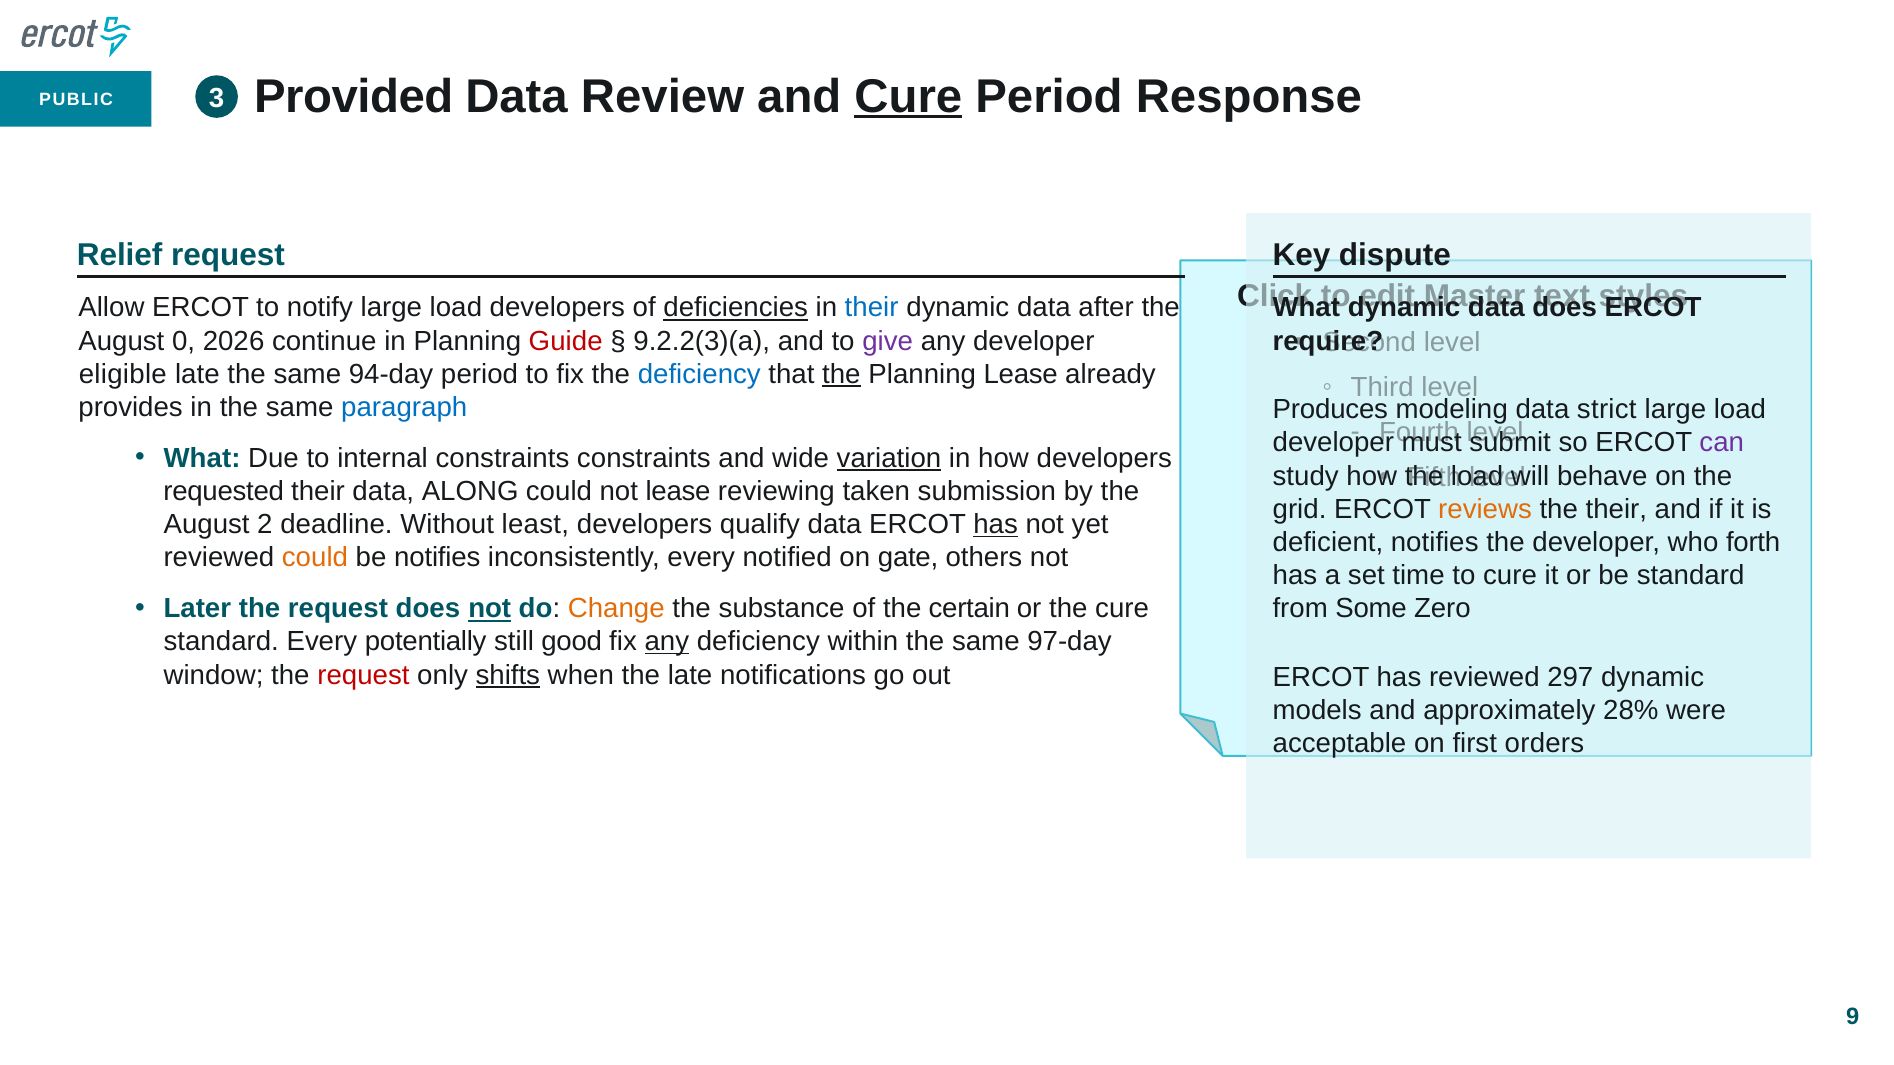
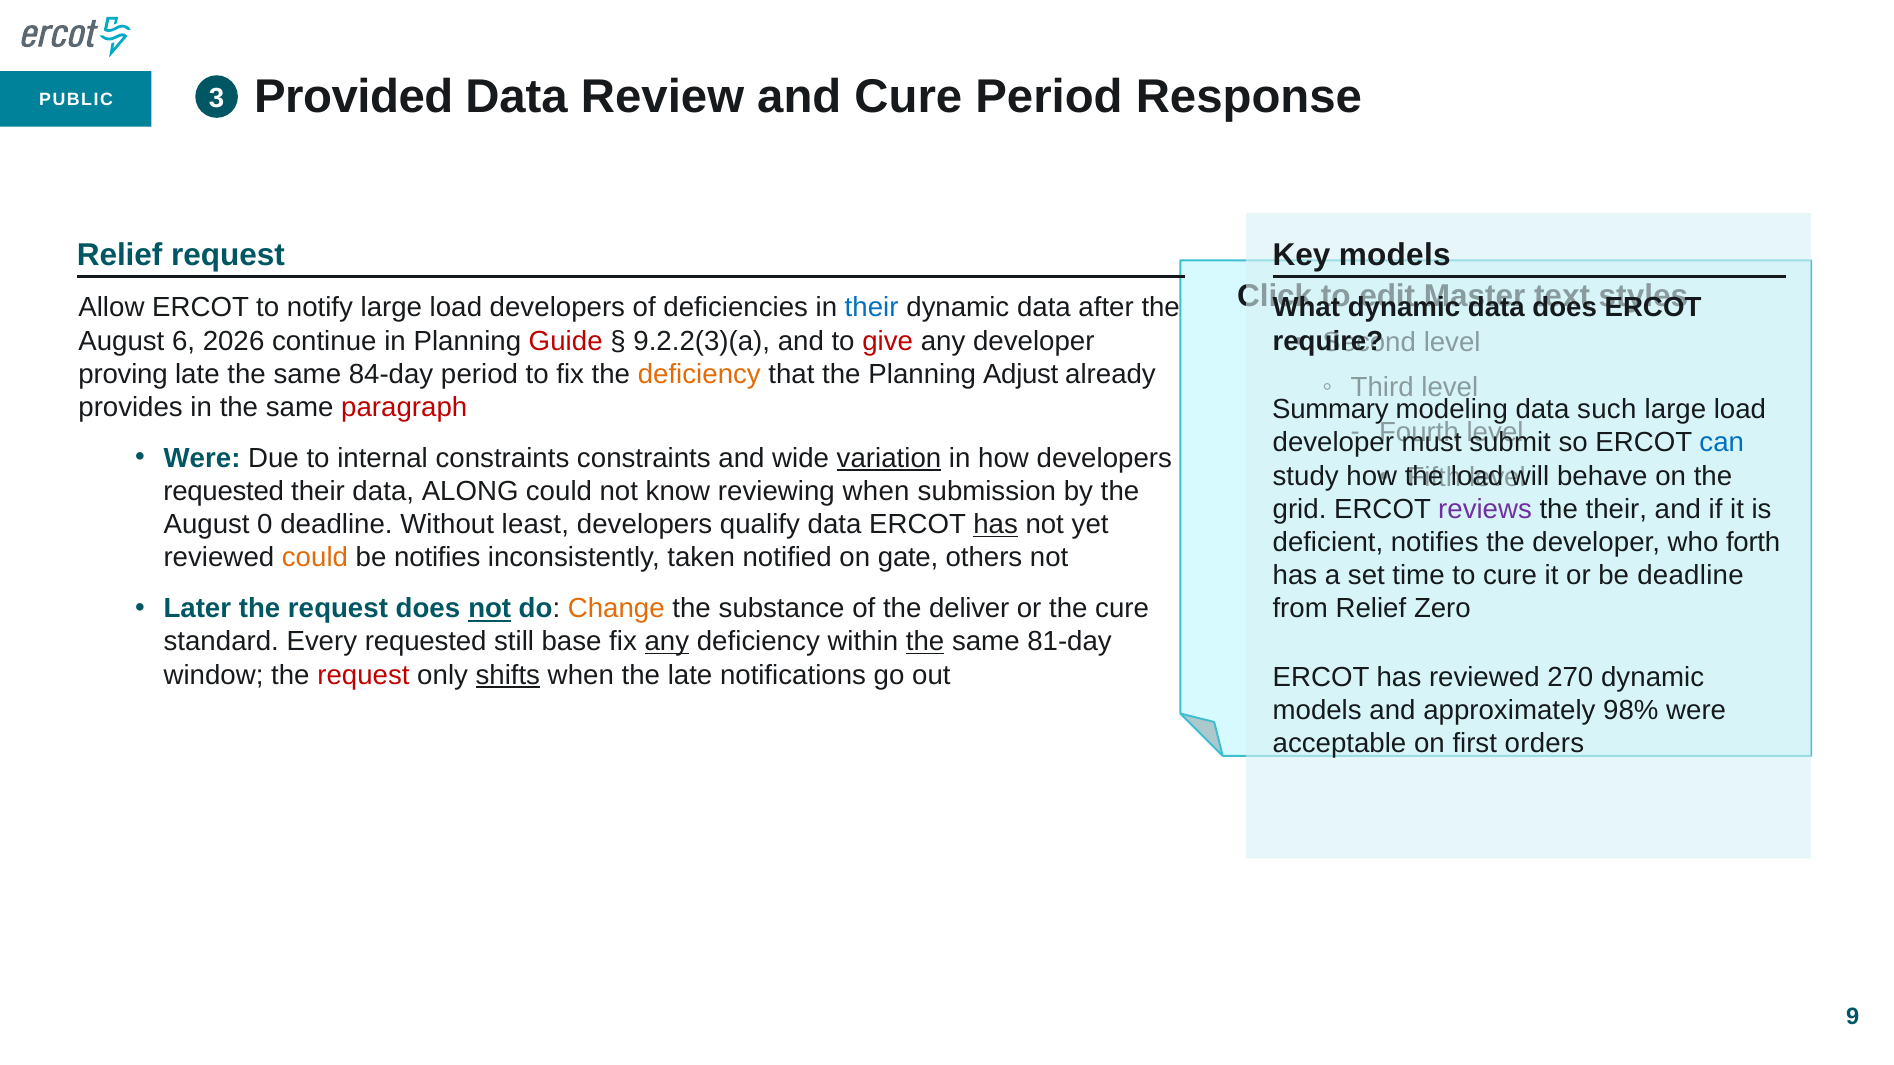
Cure at (908, 96) underline: present -> none
Key dispute: dispute -> models
deficiencies underline: present -> none
0: 0 -> 6
give colour: purple -> red
eligible: eligible -> proving
94-day: 94-day -> 84-day
deficiency at (699, 374) colour: blue -> orange
the at (841, 374) underline: present -> none
Planning Lease: Lease -> Adjust
paragraph colour: blue -> red
Produces: Produces -> Summary
strict: strict -> such
can colour: purple -> blue
What at (202, 458): What -> Were
not lease: lease -> know
reviewing taken: taken -> when
reviews colour: orange -> purple
2: 2 -> 0
inconsistently every: every -> taken
be standard: standard -> deadline
certain: certain -> deliver
from Some: Some -> Relief
Every potentially: potentially -> requested
good: good -> base
the at (925, 642) underline: none -> present
97-day: 97-day -> 81-day
297: 297 -> 270
28%: 28% -> 98%
